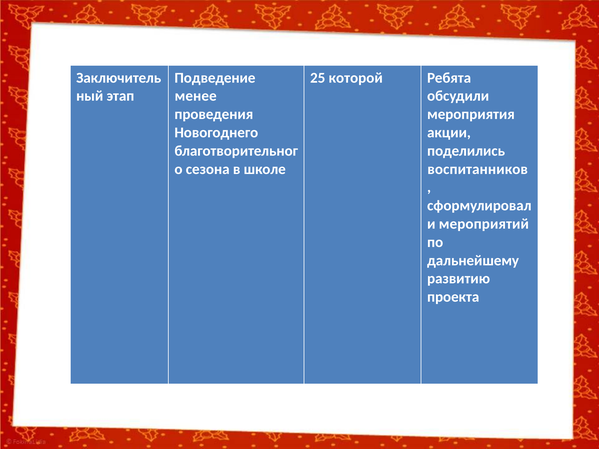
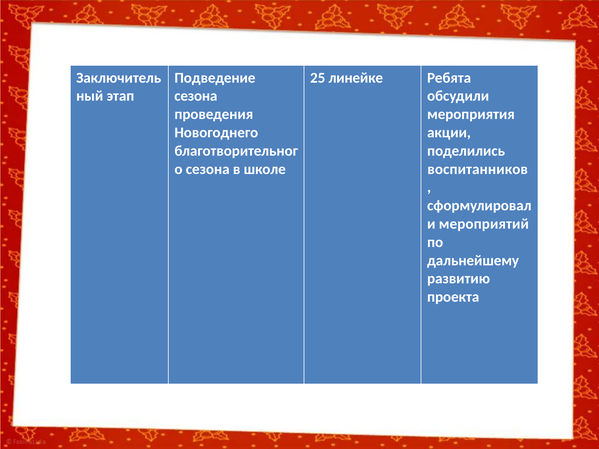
которой: которой -> линейке
менее at (196, 96): менее -> сезона
